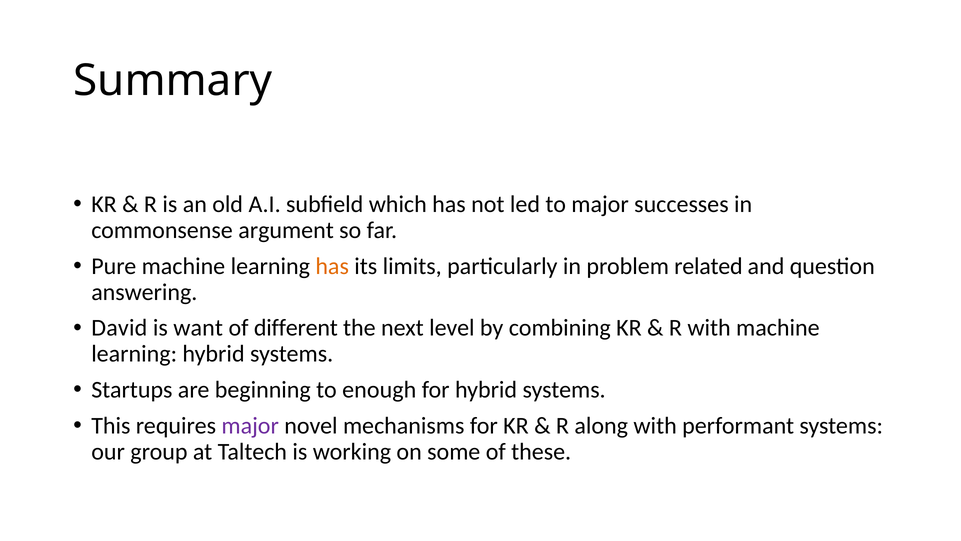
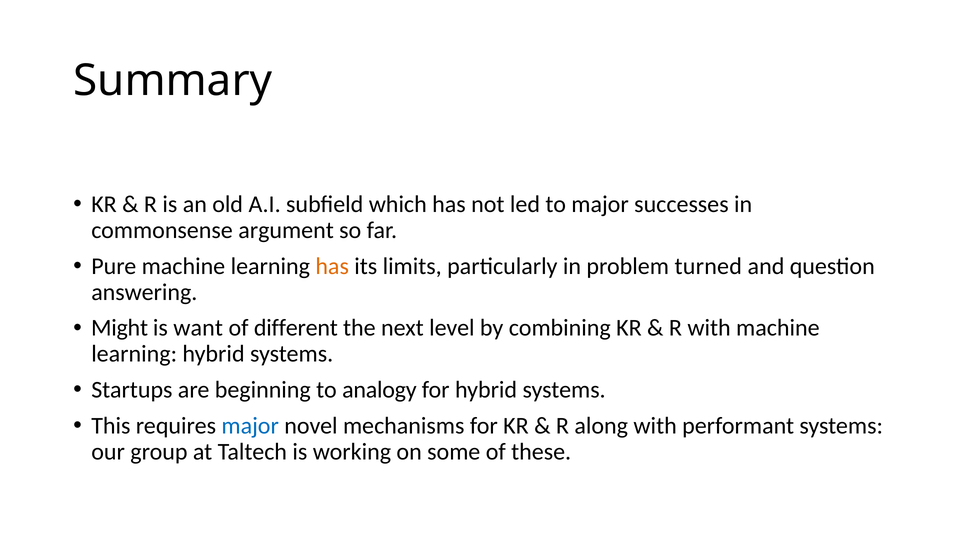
related: related -> turned
David: David -> Might
enough: enough -> analogy
major at (250, 426) colour: purple -> blue
